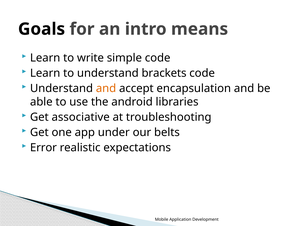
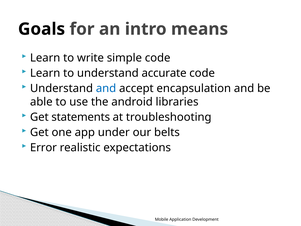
brackets: brackets -> accurate
and at (106, 88) colour: orange -> blue
associative: associative -> statements
